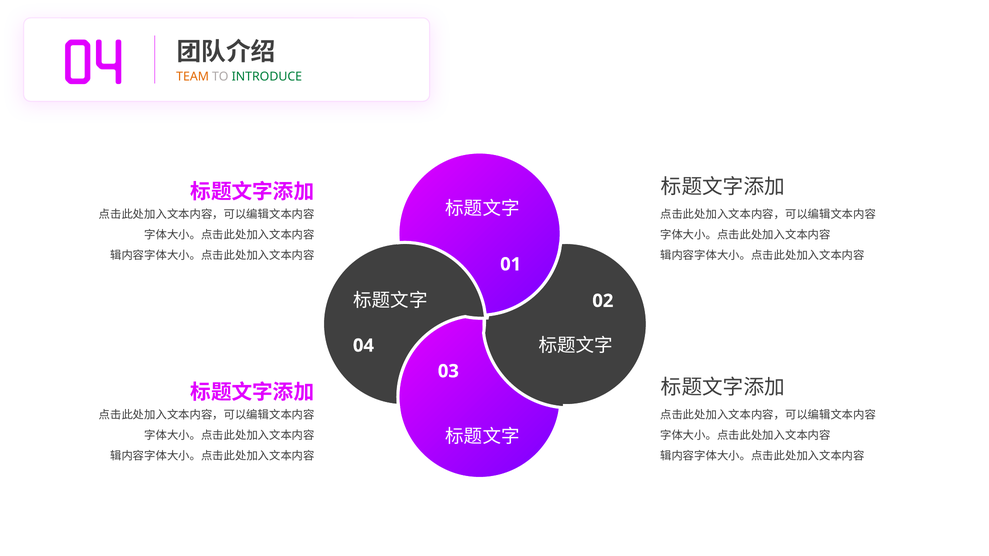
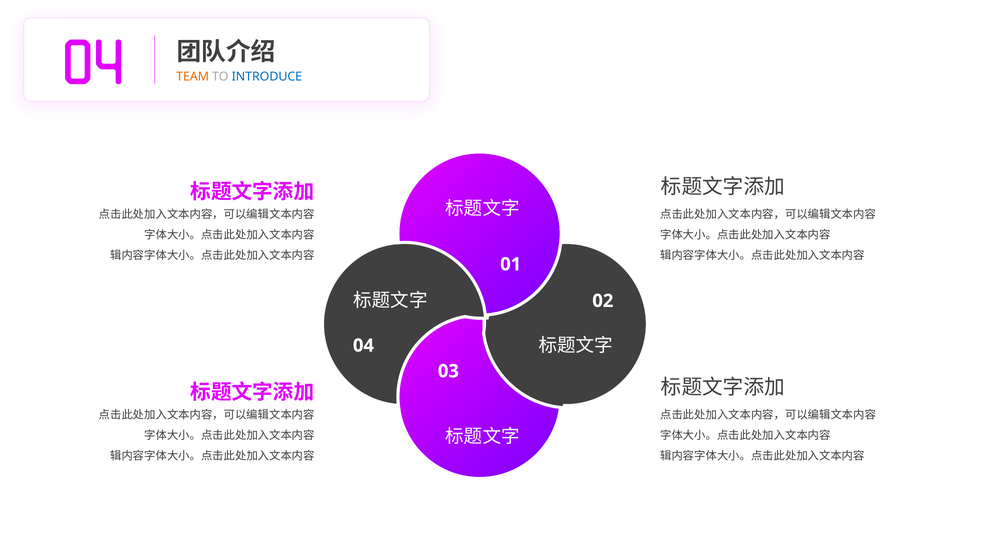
INTRODUCE colour: green -> blue
